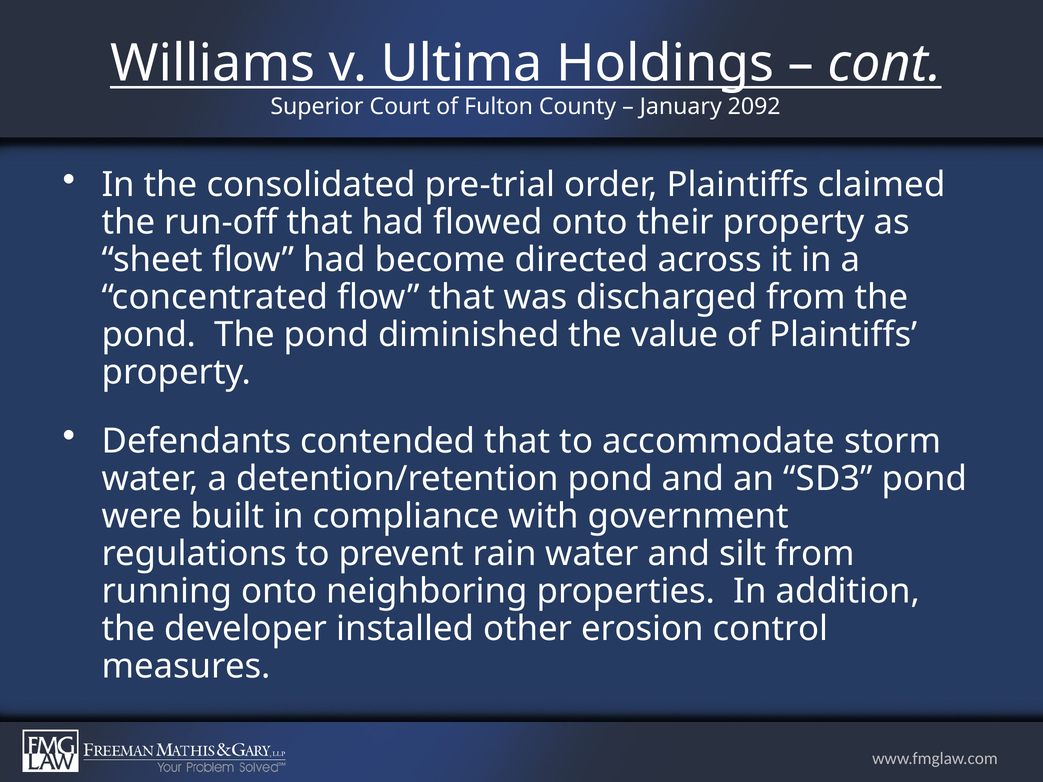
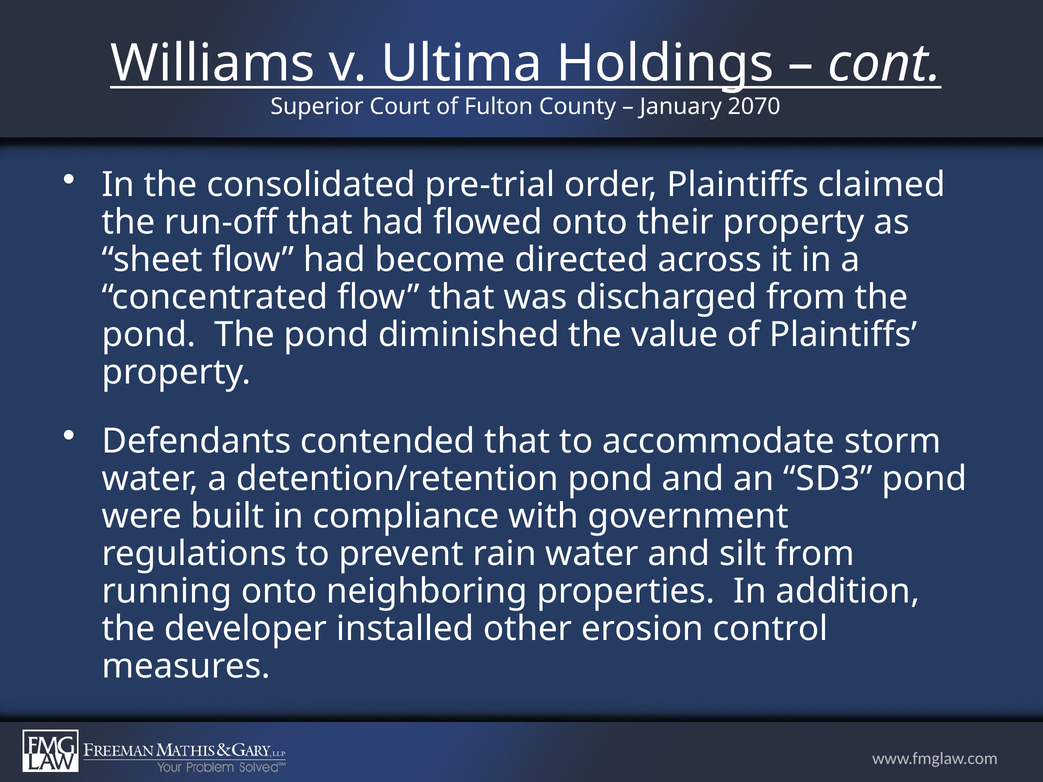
2092: 2092 -> 2070
